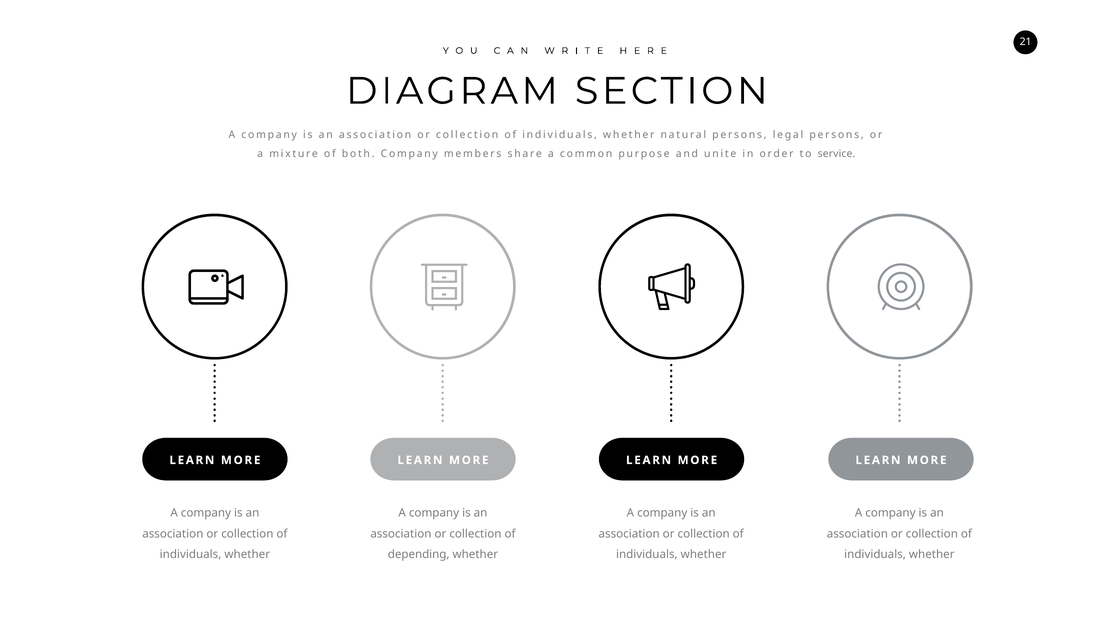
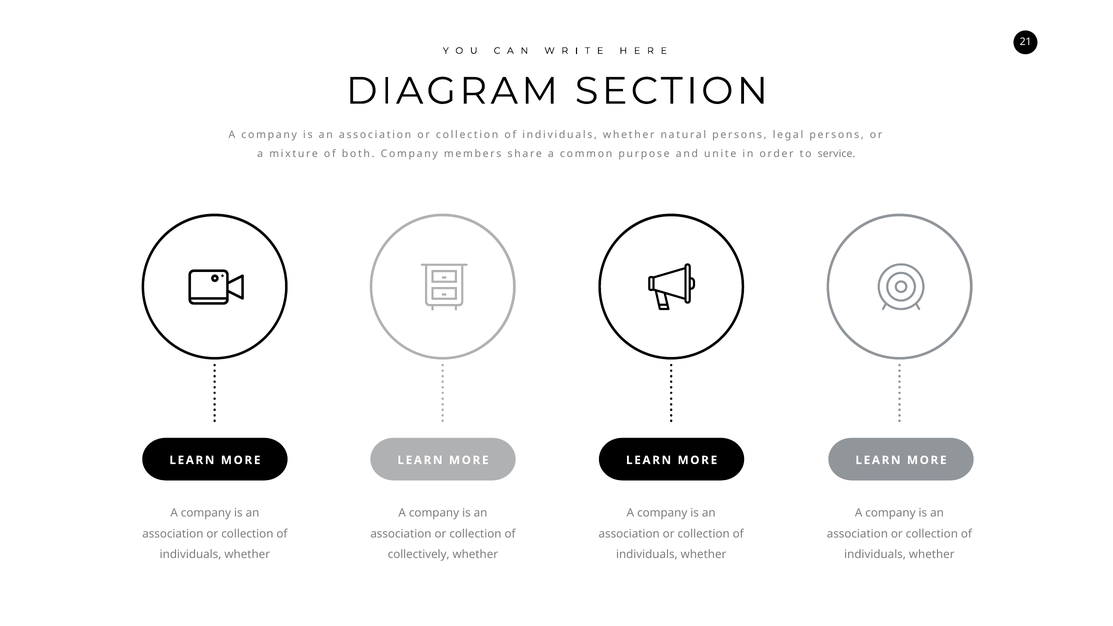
depending: depending -> collectively
